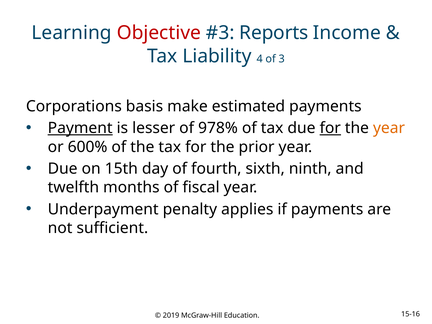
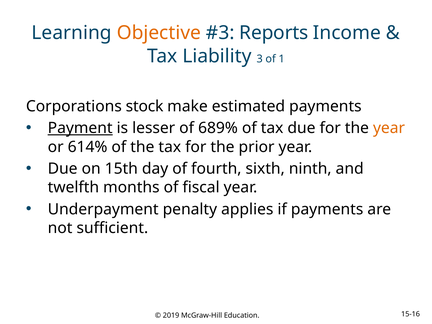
Objective colour: red -> orange
4: 4 -> 3
3: 3 -> 1
basis: basis -> stock
978%: 978% -> 689%
for at (330, 128) underline: present -> none
600%: 600% -> 614%
